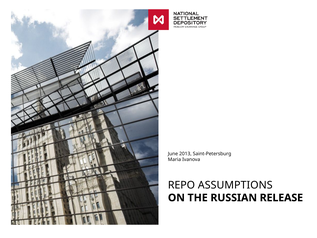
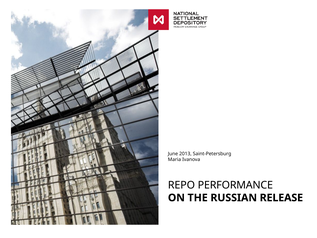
ASSUMPTIONS: ASSUMPTIONS -> PERFORMANCE
